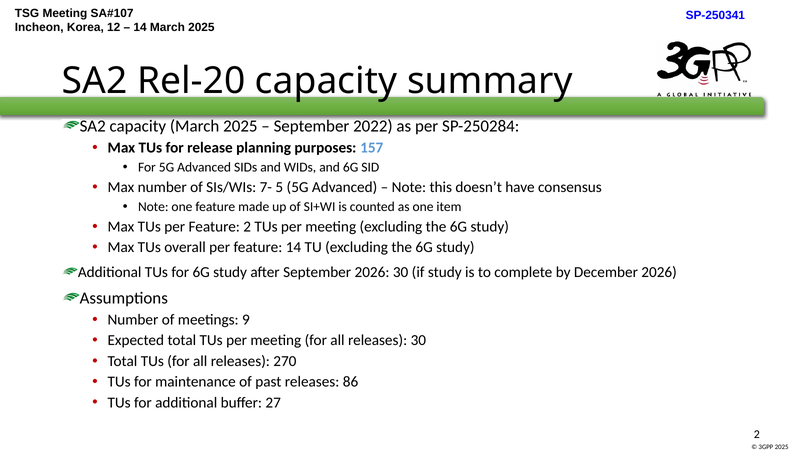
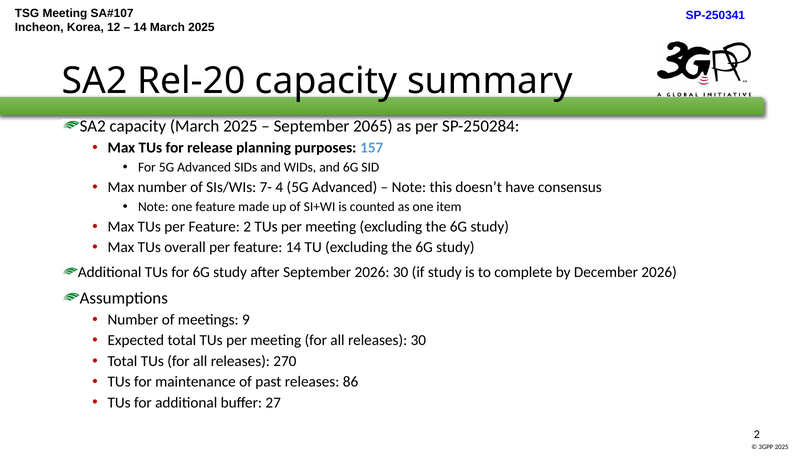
2022: 2022 -> 2065
5: 5 -> 4
